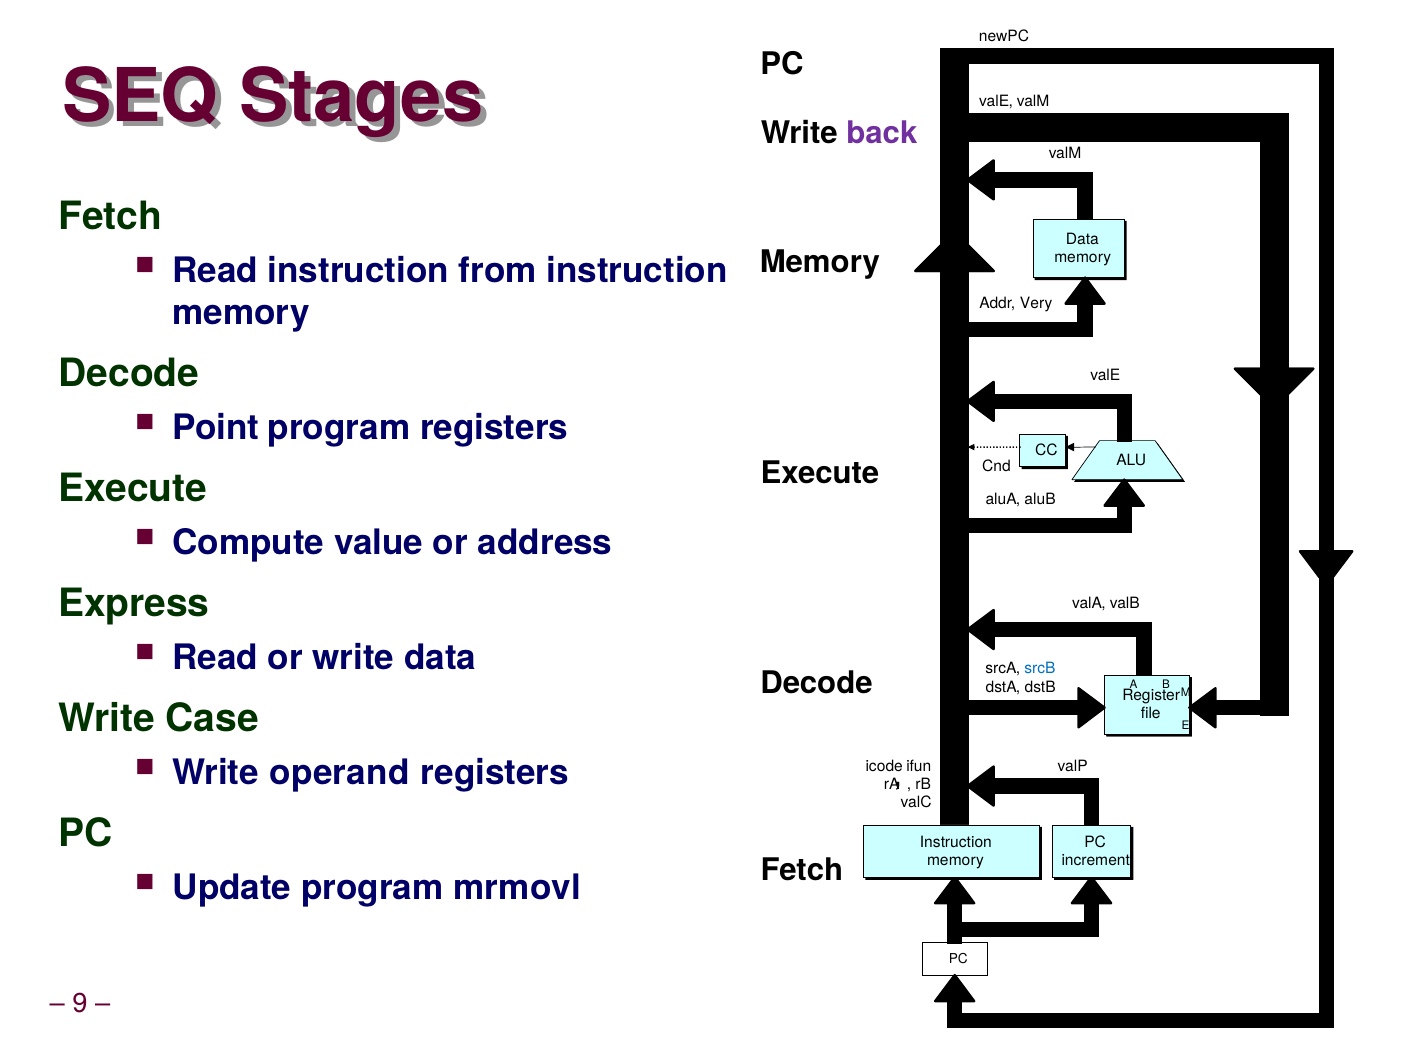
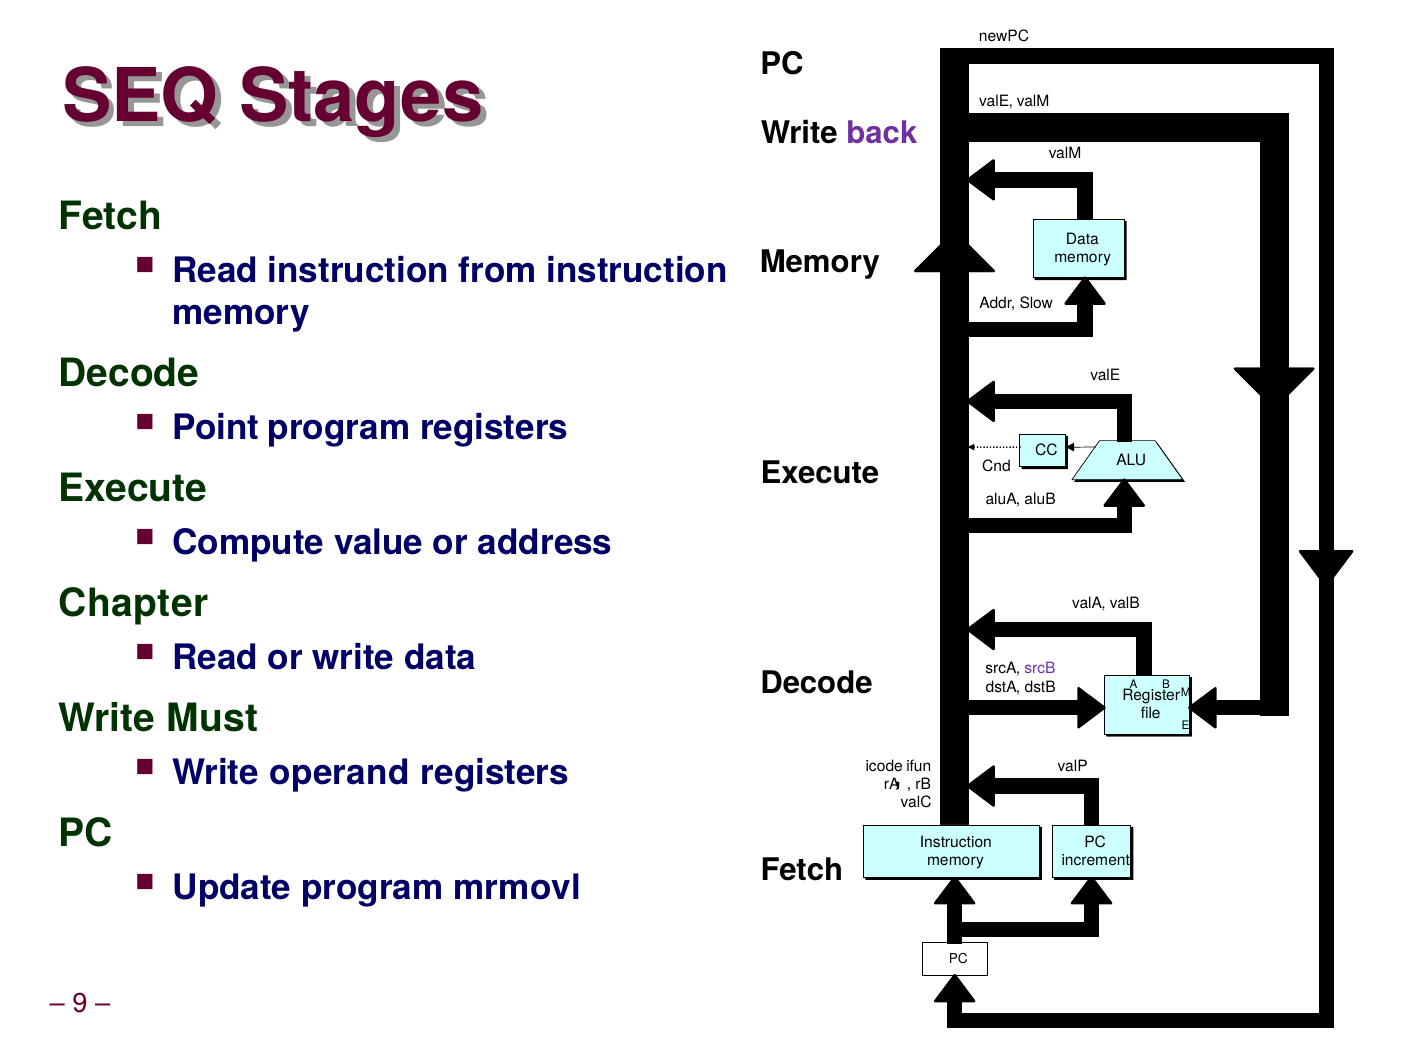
Very: Very -> Slow
Express: Express -> Chapter
srcB colour: blue -> purple
Case: Case -> Must
